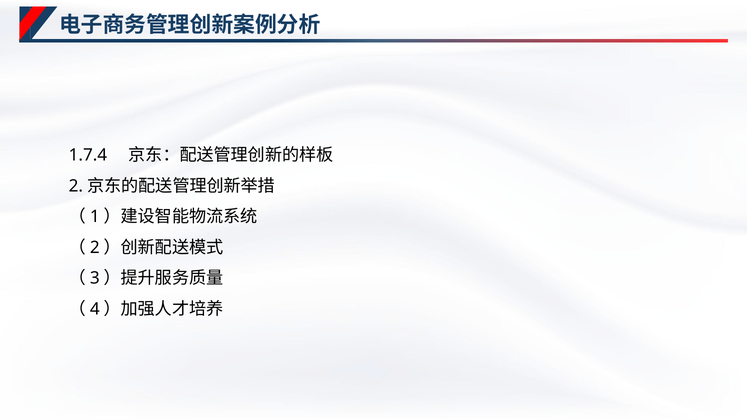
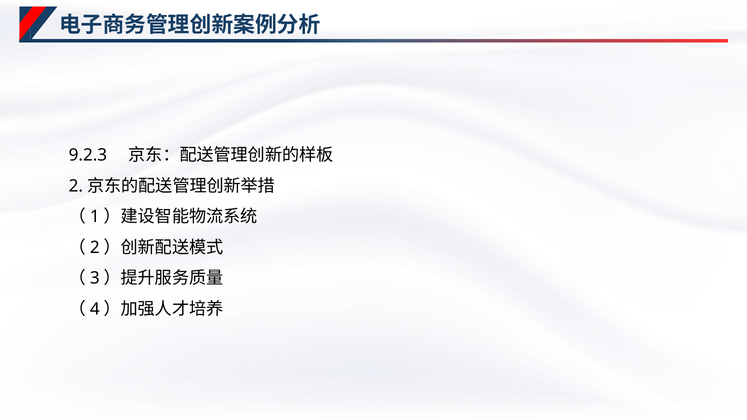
1.7.4: 1.7.4 -> 9.2.3
